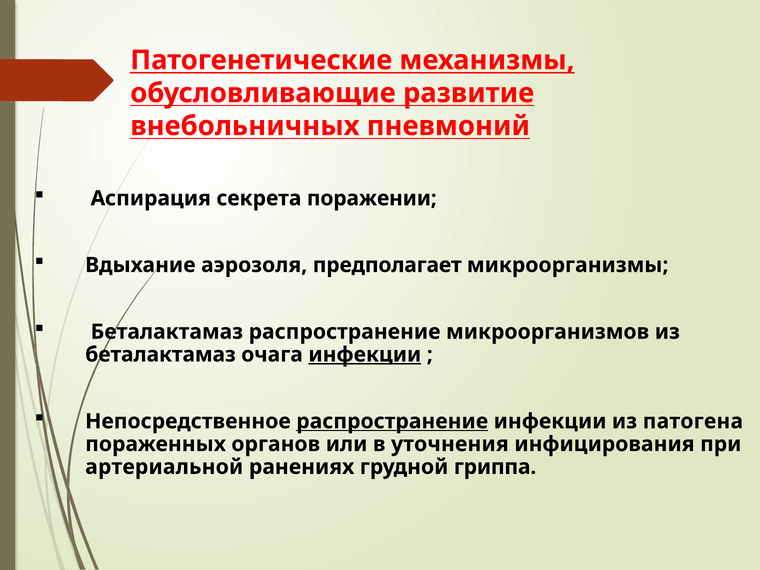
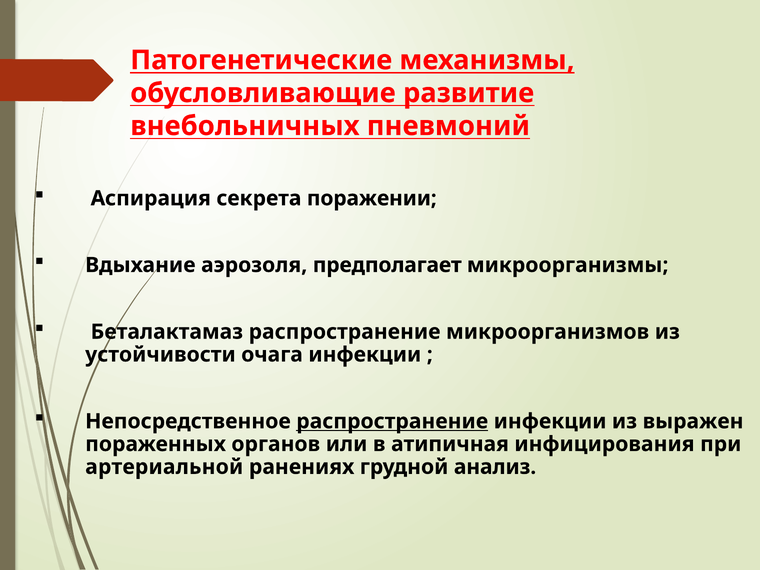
беталактамаз at (161, 355): беталактамаз -> устойчивости
инфекции at (365, 355) underline: present -> none
патогена: патогена -> выражен
уточнения: уточнения -> атипичная
гриппа: гриппа -> анализ
